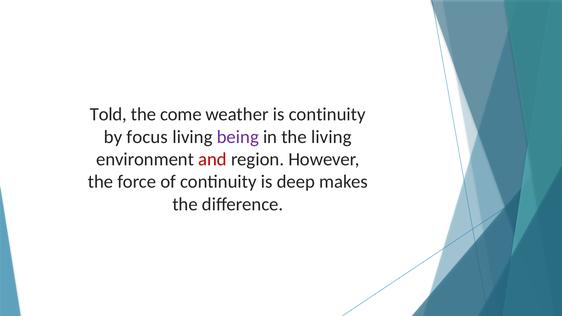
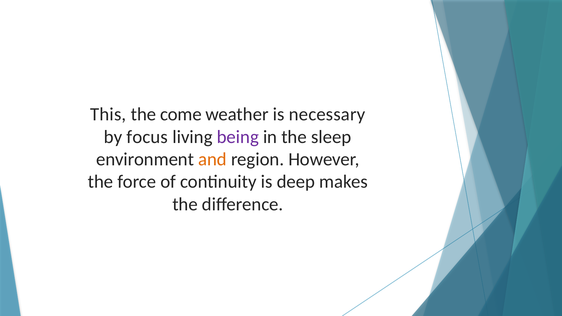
Told: Told -> This
is continuity: continuity -> necessary
the living: living -> sleep
and colour: red -> orange
